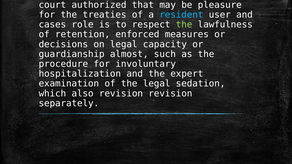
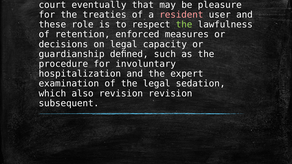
authorized: authorized -> eventually
resident colour: light blue -> pink
cases: cases -> these
almost: almost -> deﬁned
separately: separately -> subsequent
